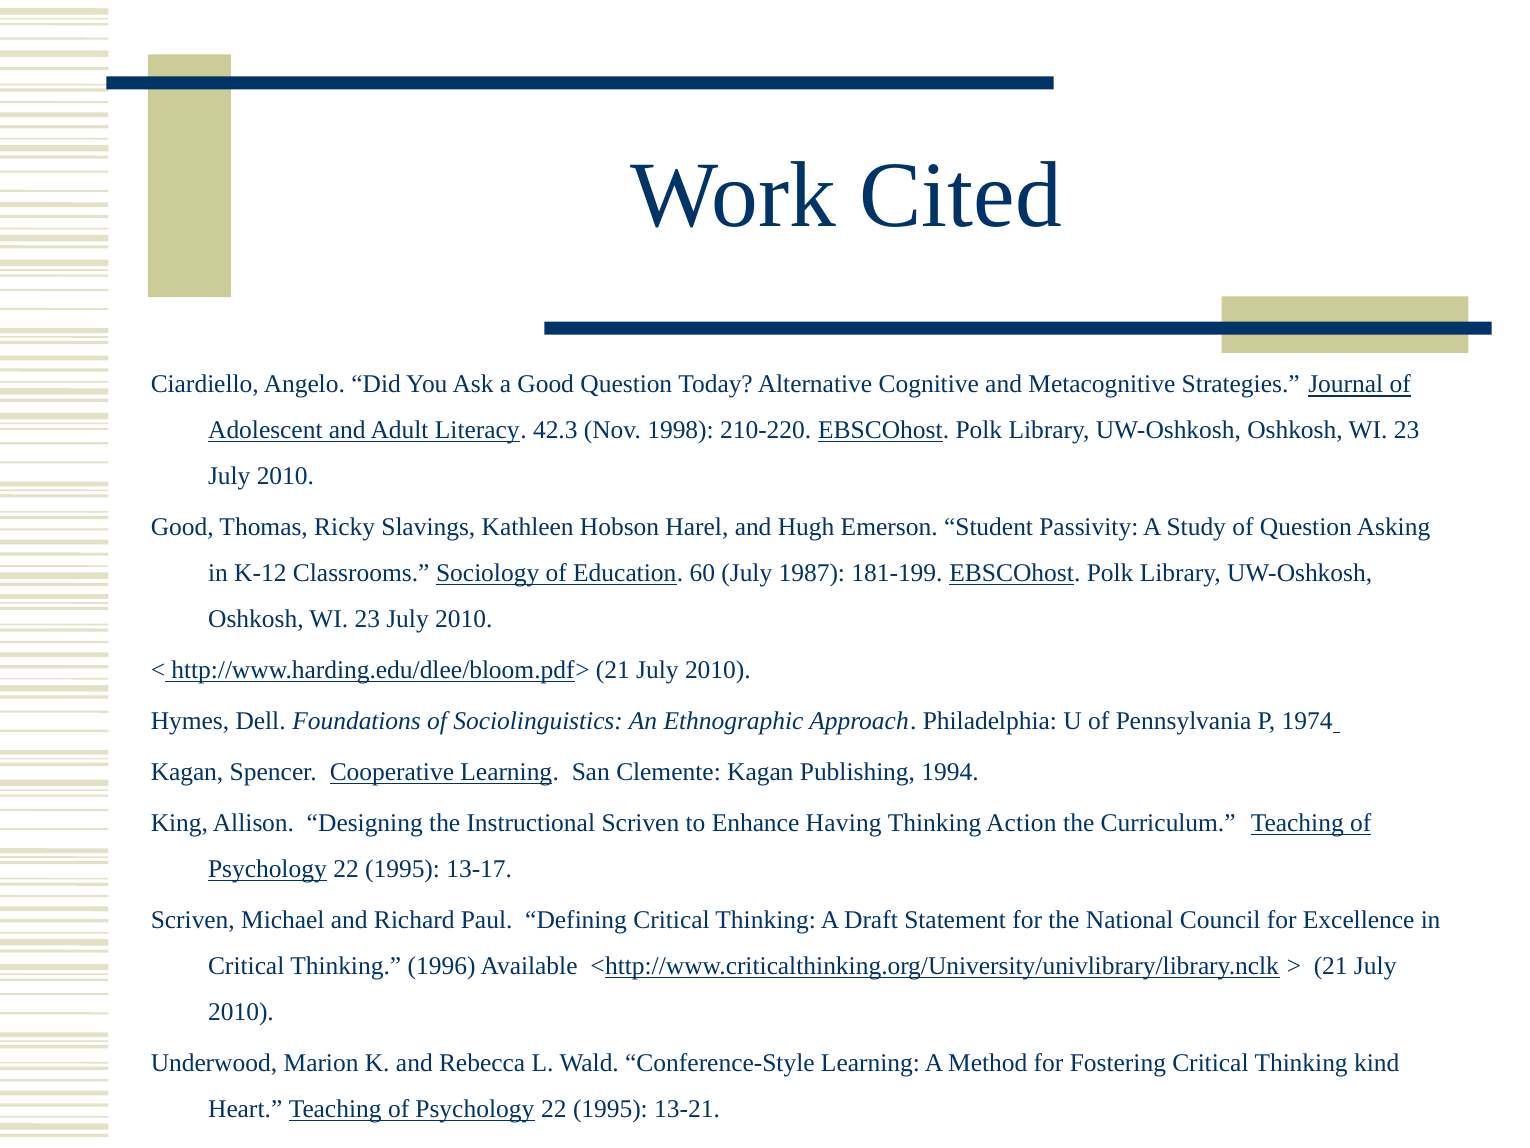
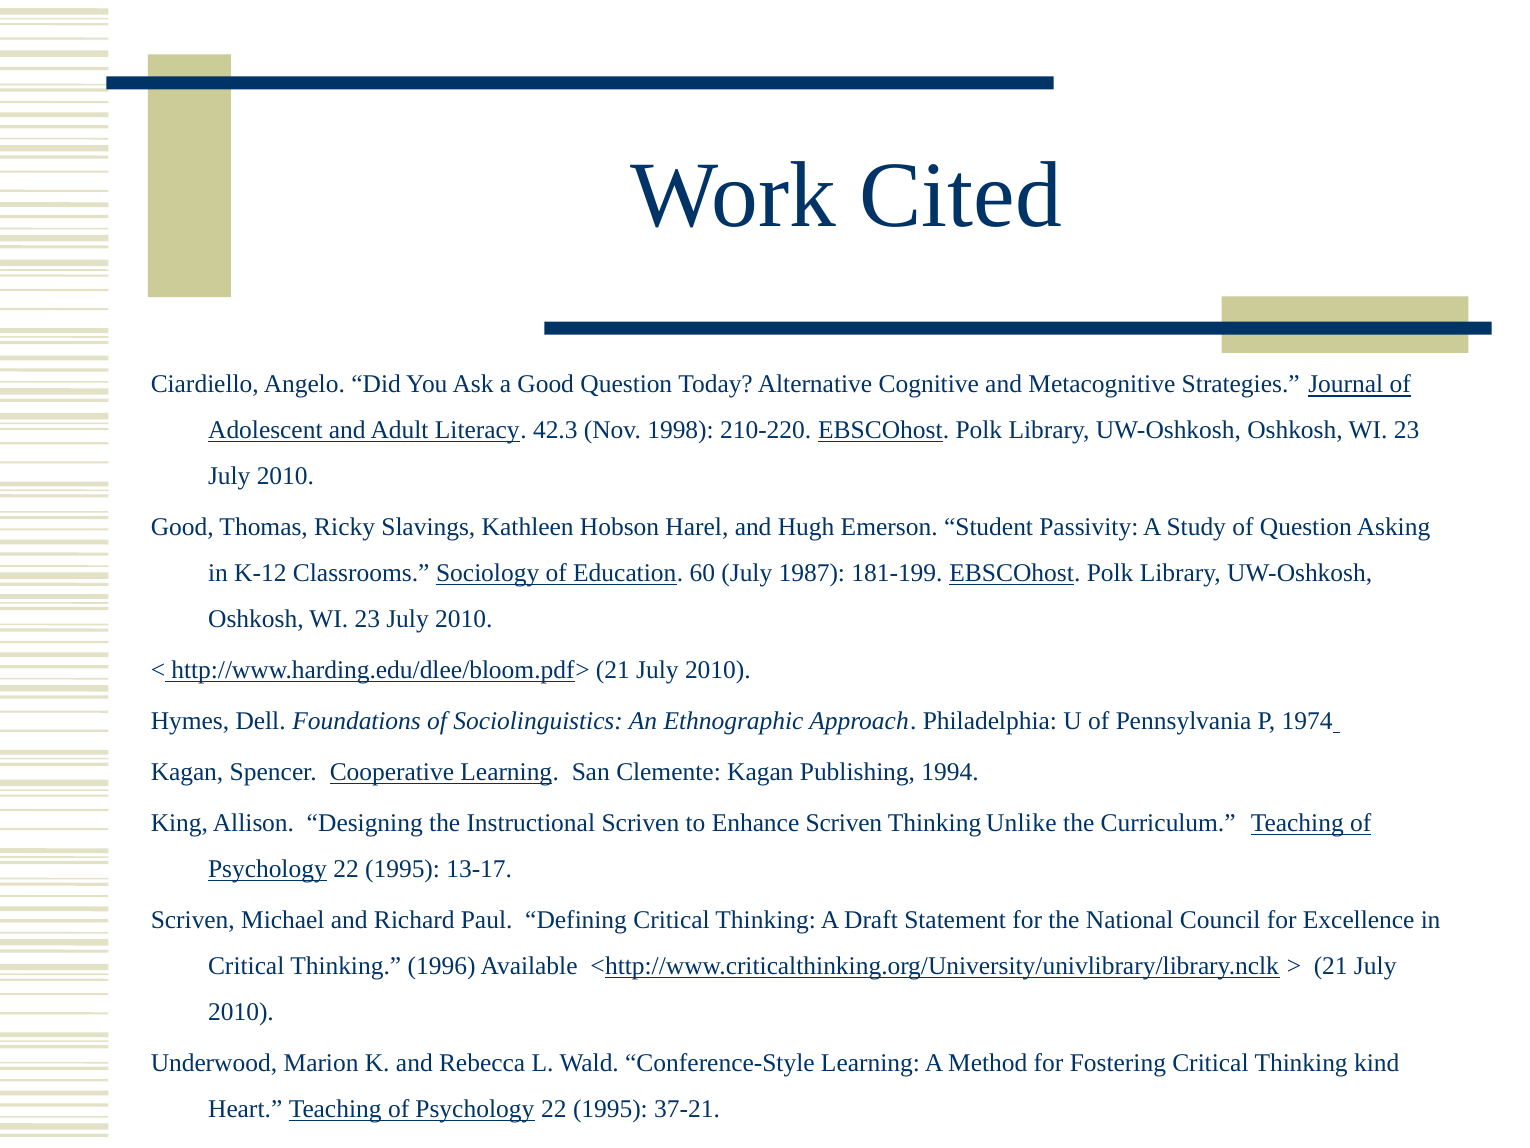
Enhance Having: Having -> Scriven
Action: Action -> Unlike
13-21: 13-21 -> 37-21
